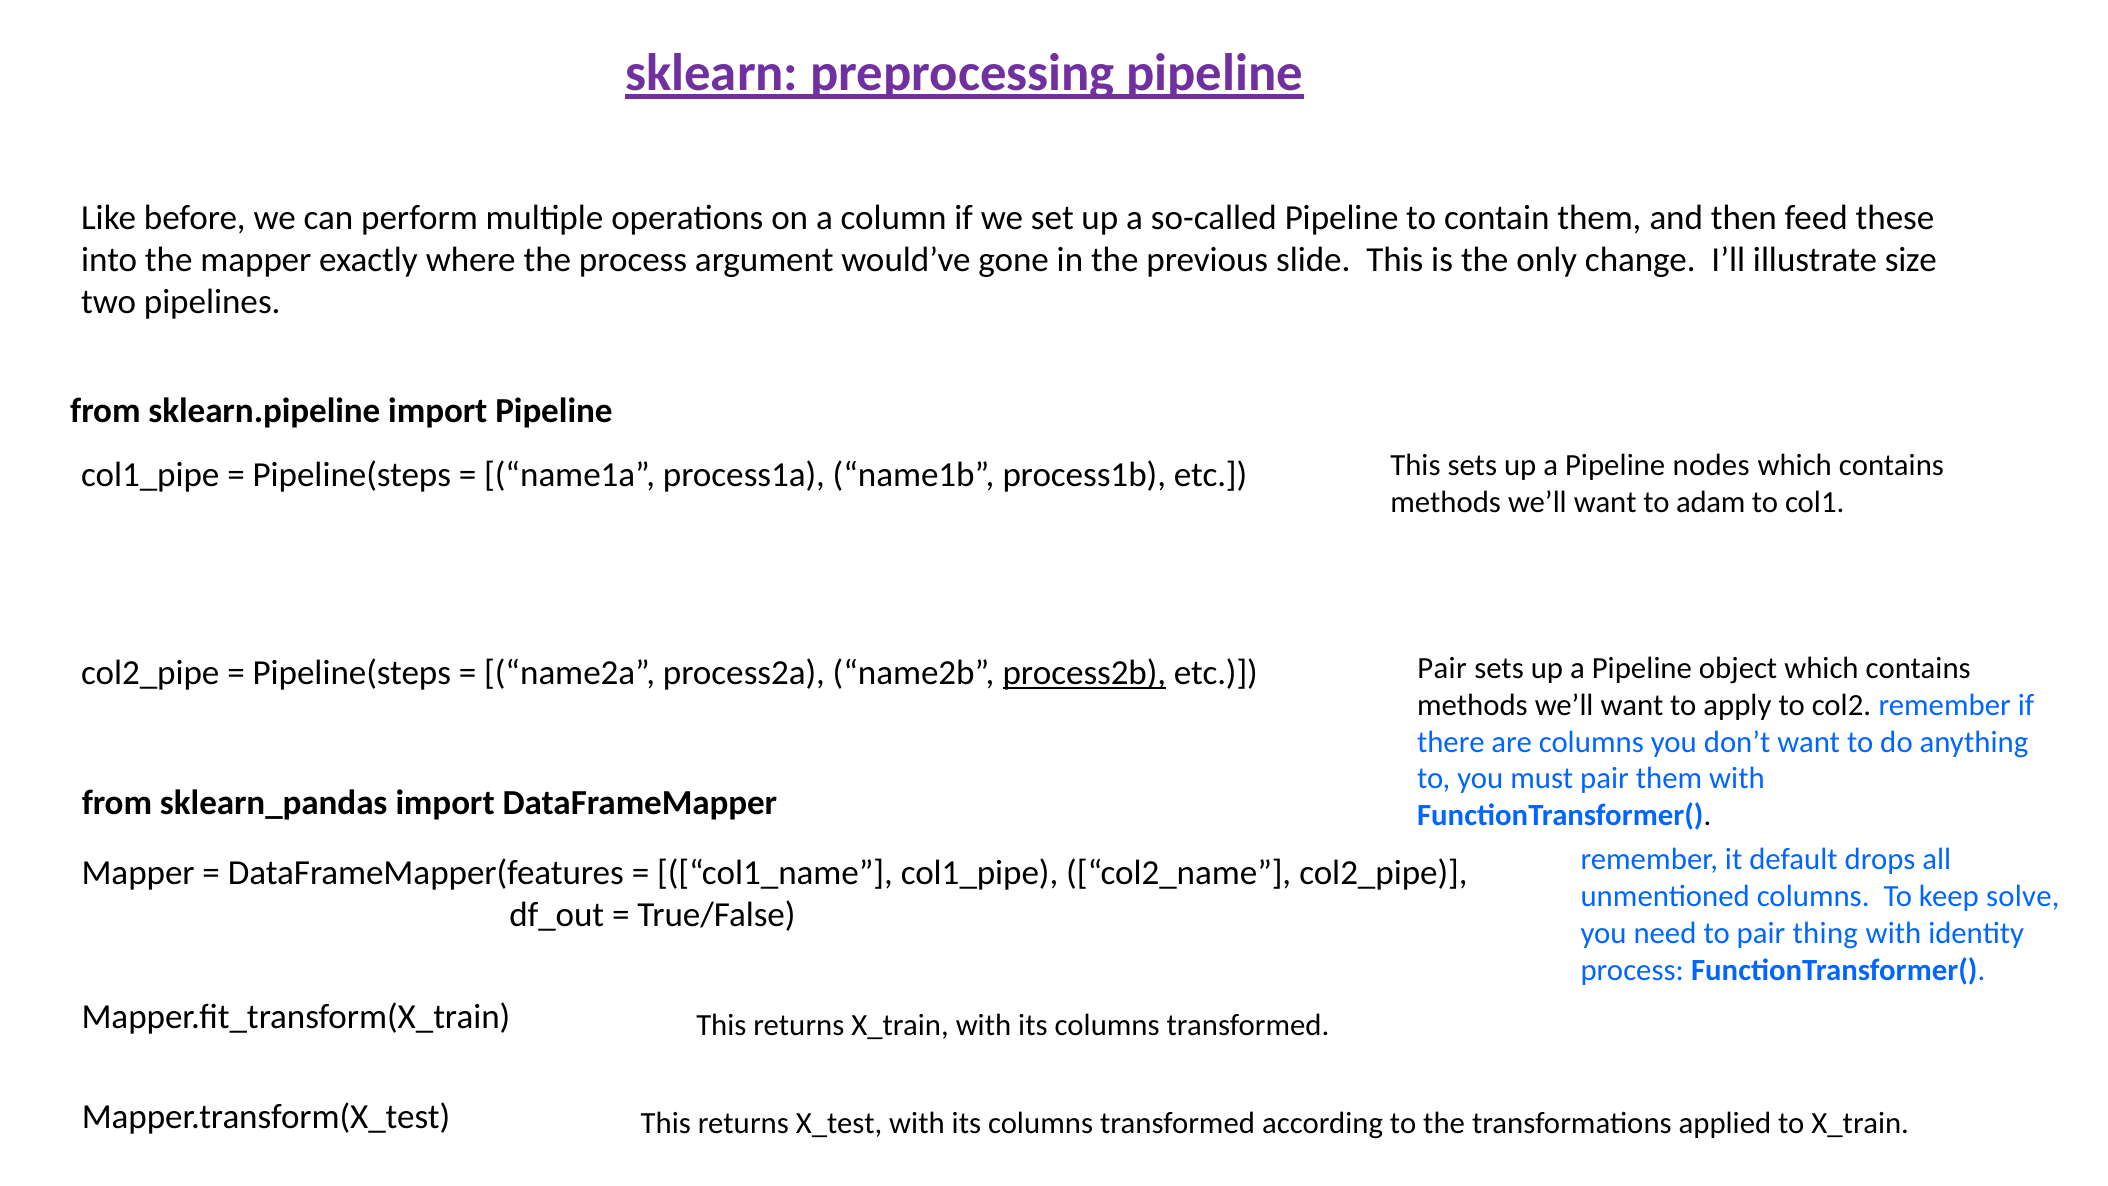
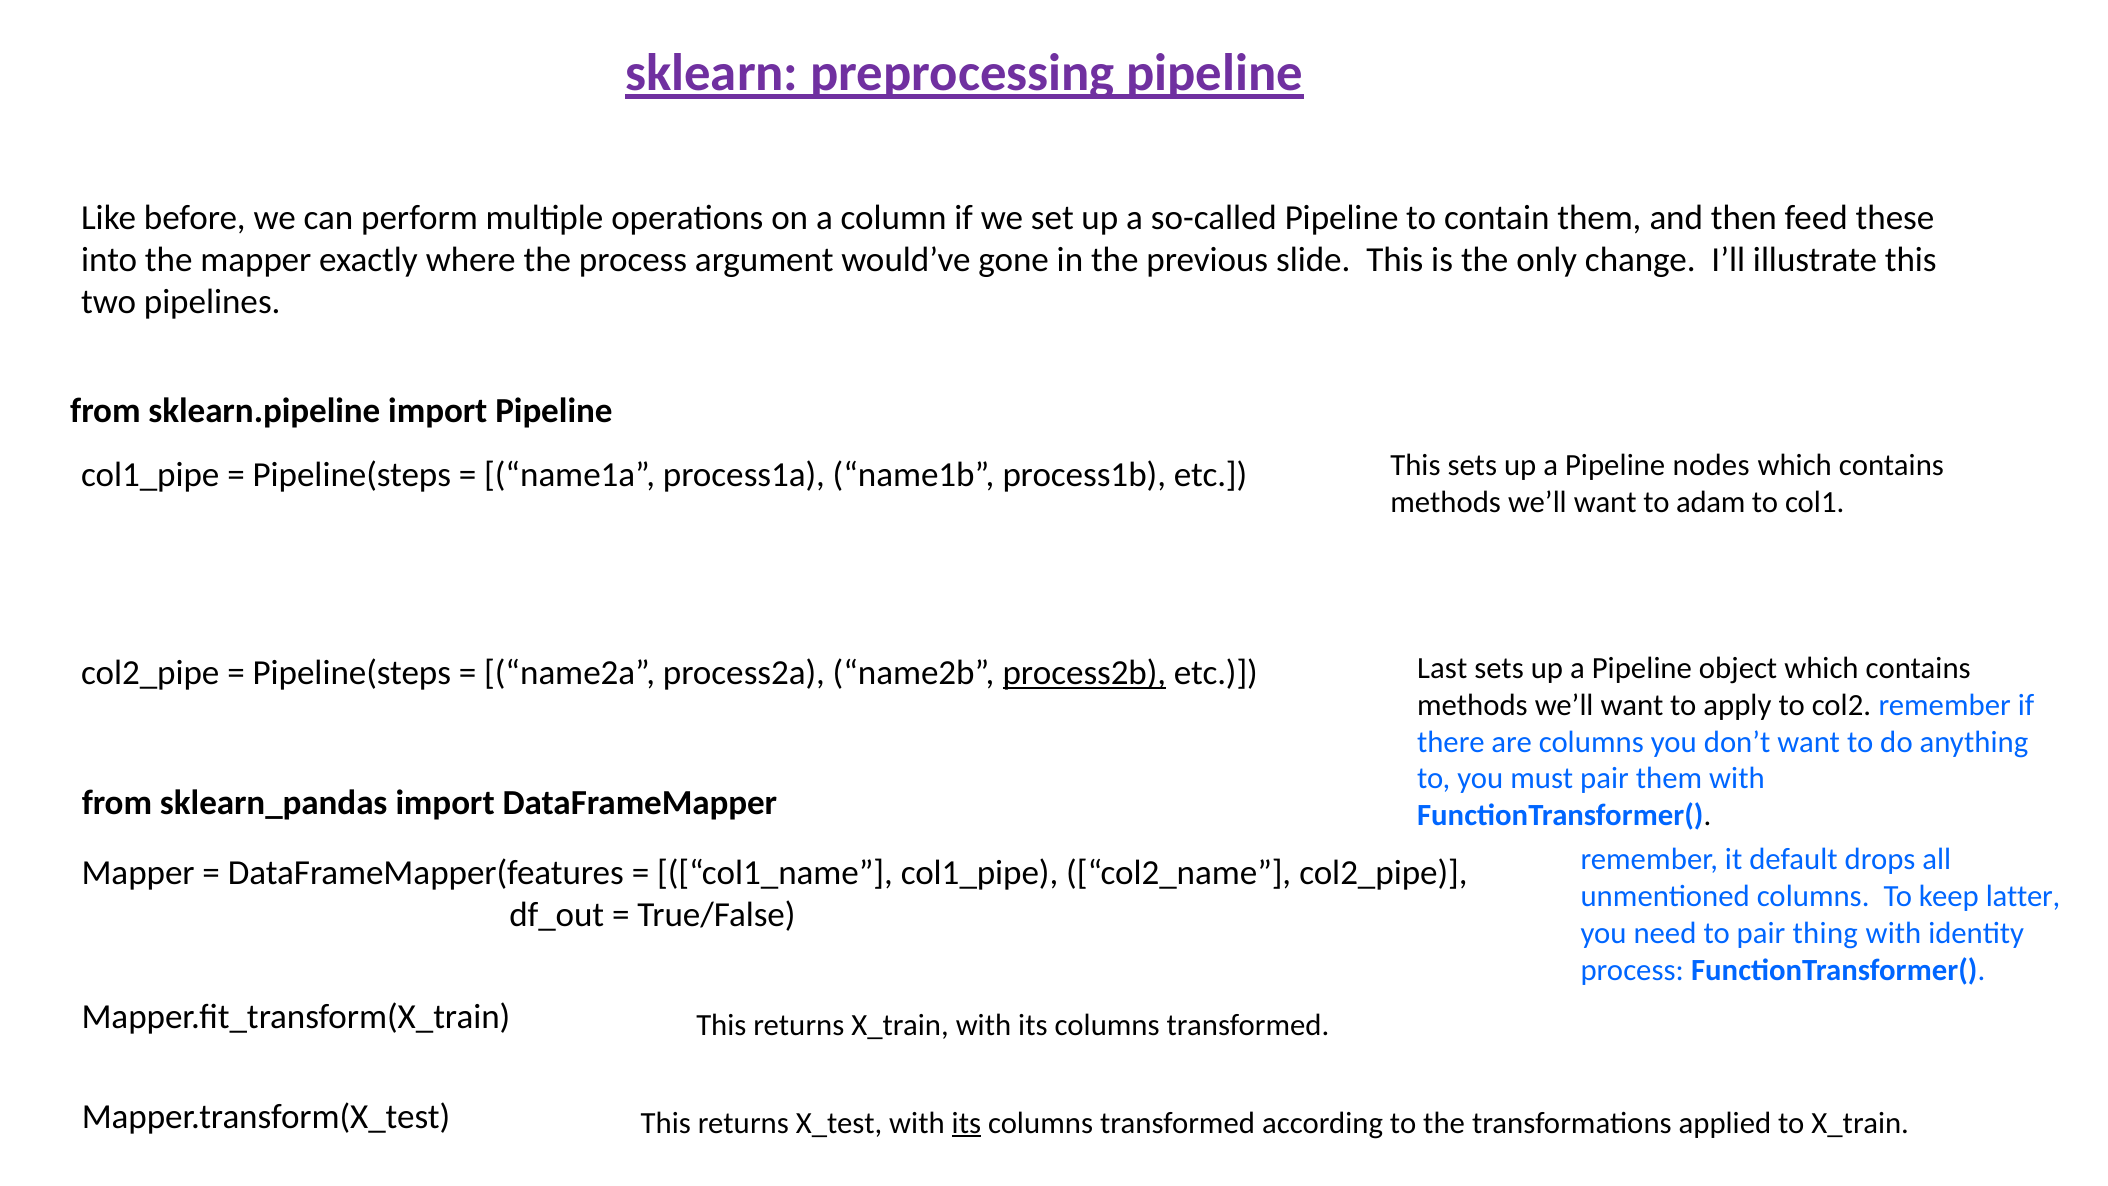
illustrate size: size -> this
etc Pair: Pair -> Last
solve: solve -> latter
its at (966, 1123) underline: none -> present
